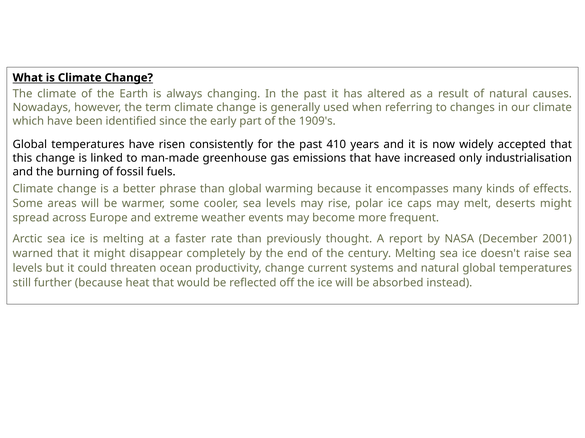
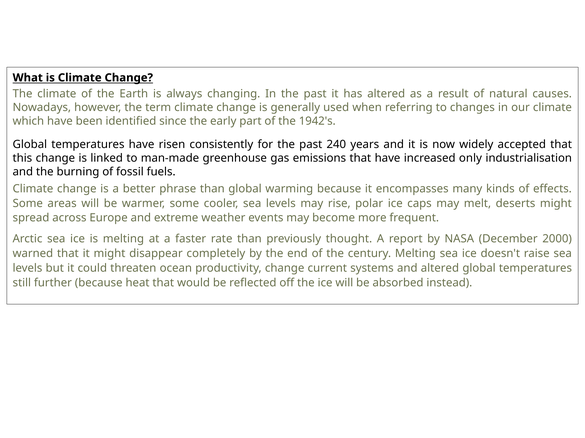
1909's: 1909's -> 1942's
410: 410 -> 240
2001: 2001 -> 2000
and natural: natural -> altered
